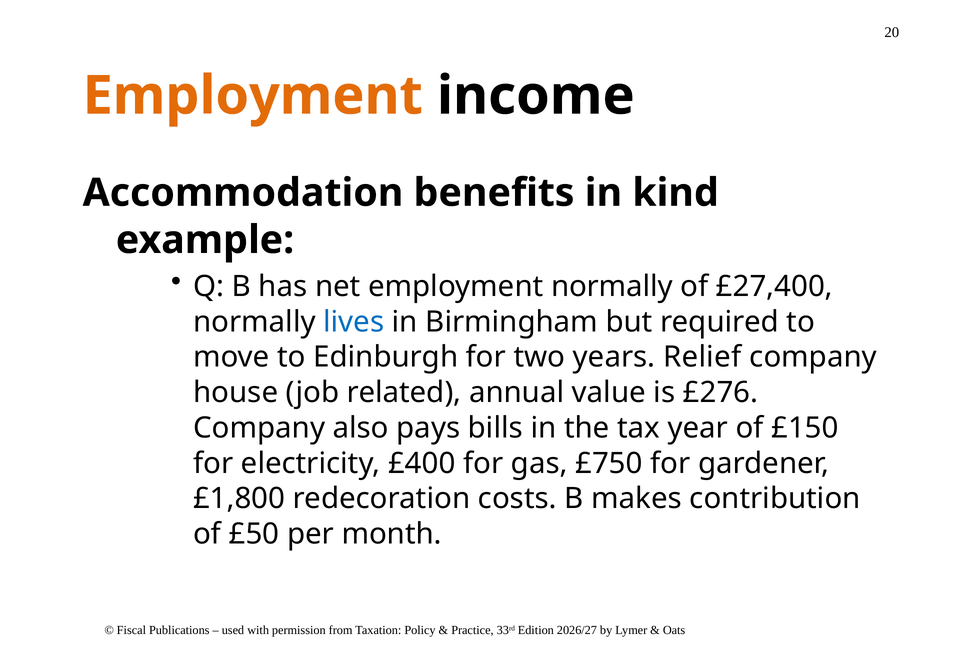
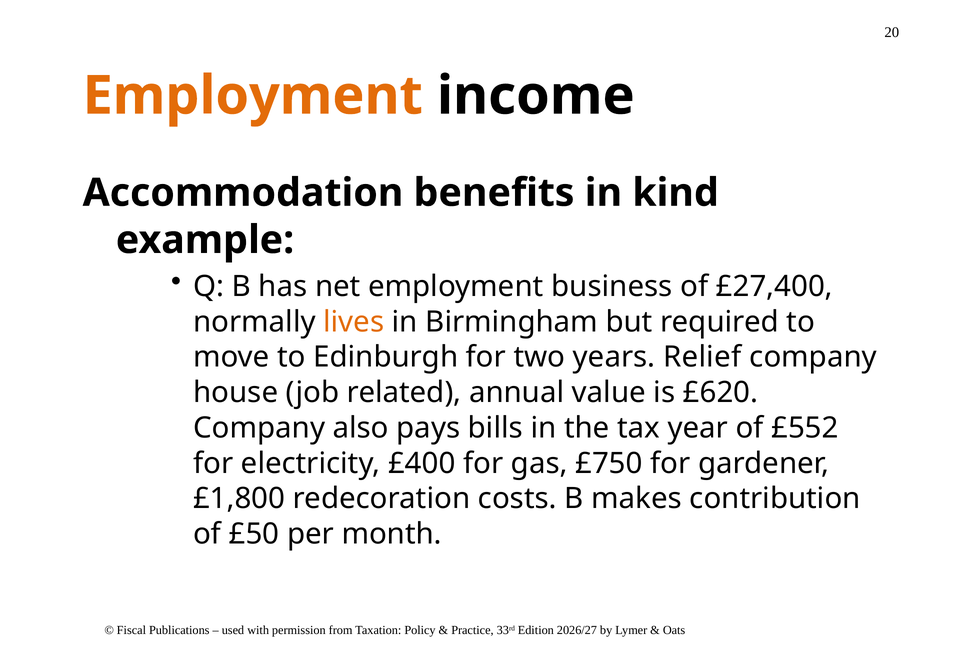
employment normally: normally -> business
lives colour: blue -> orange
£276: £276 -> £620
£150: £150 -> £552
